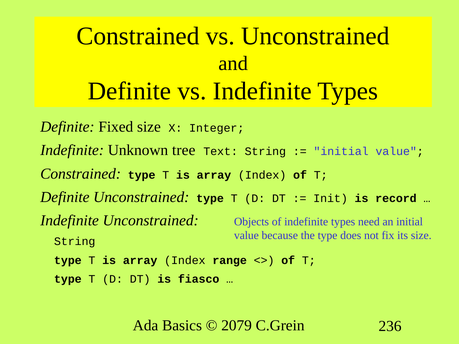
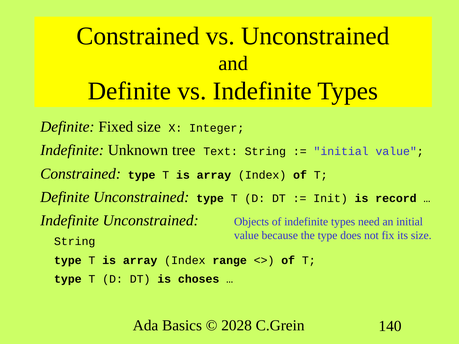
fiasco: fiasco -> choses
2079: 2079 -> 2028
236: 236 -> 140
